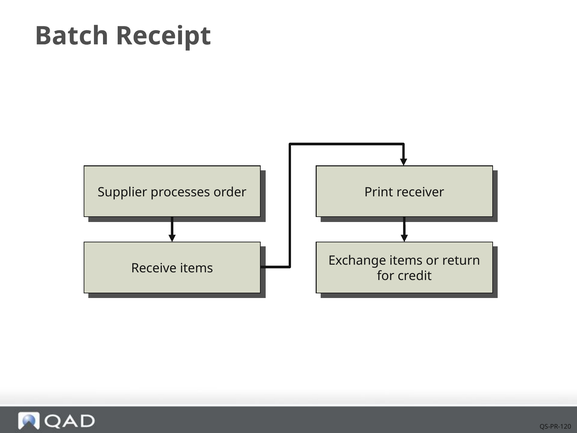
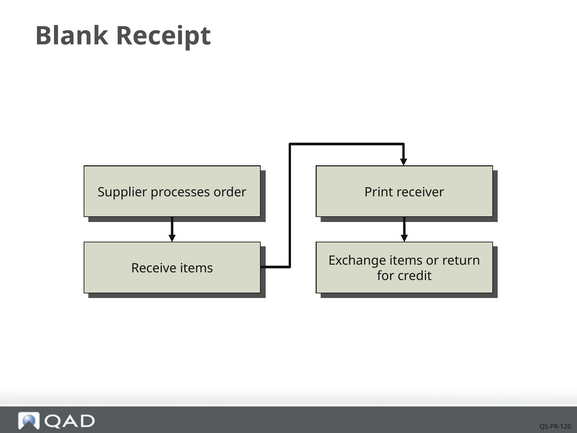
Batch: Batch -> Blank
